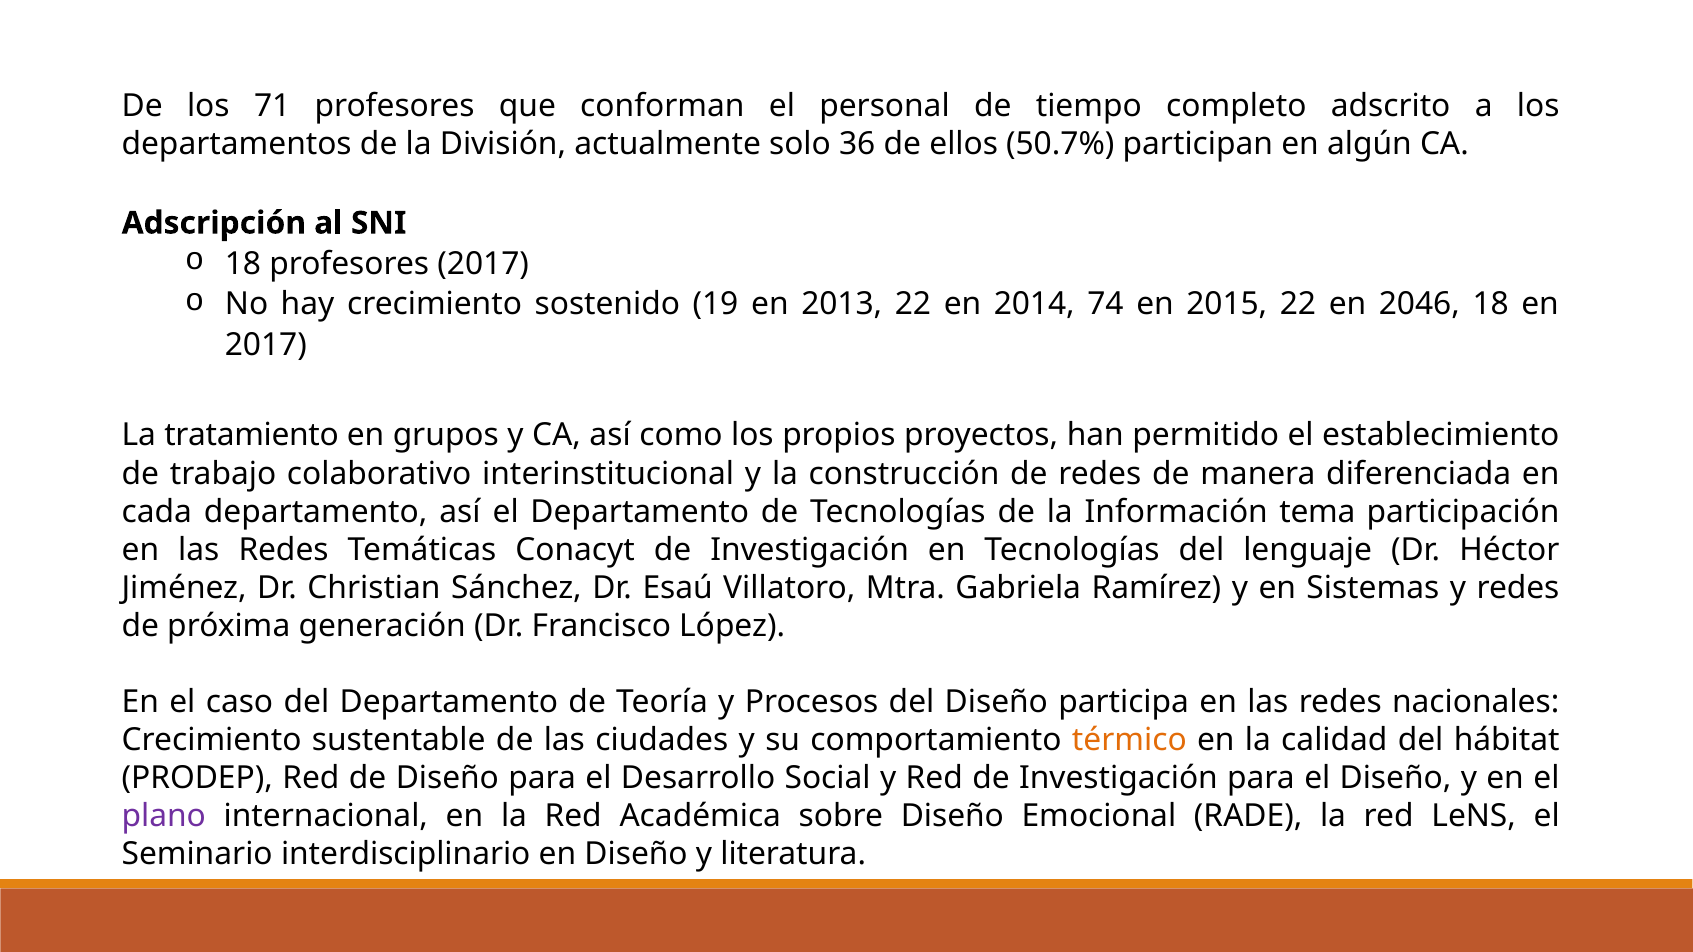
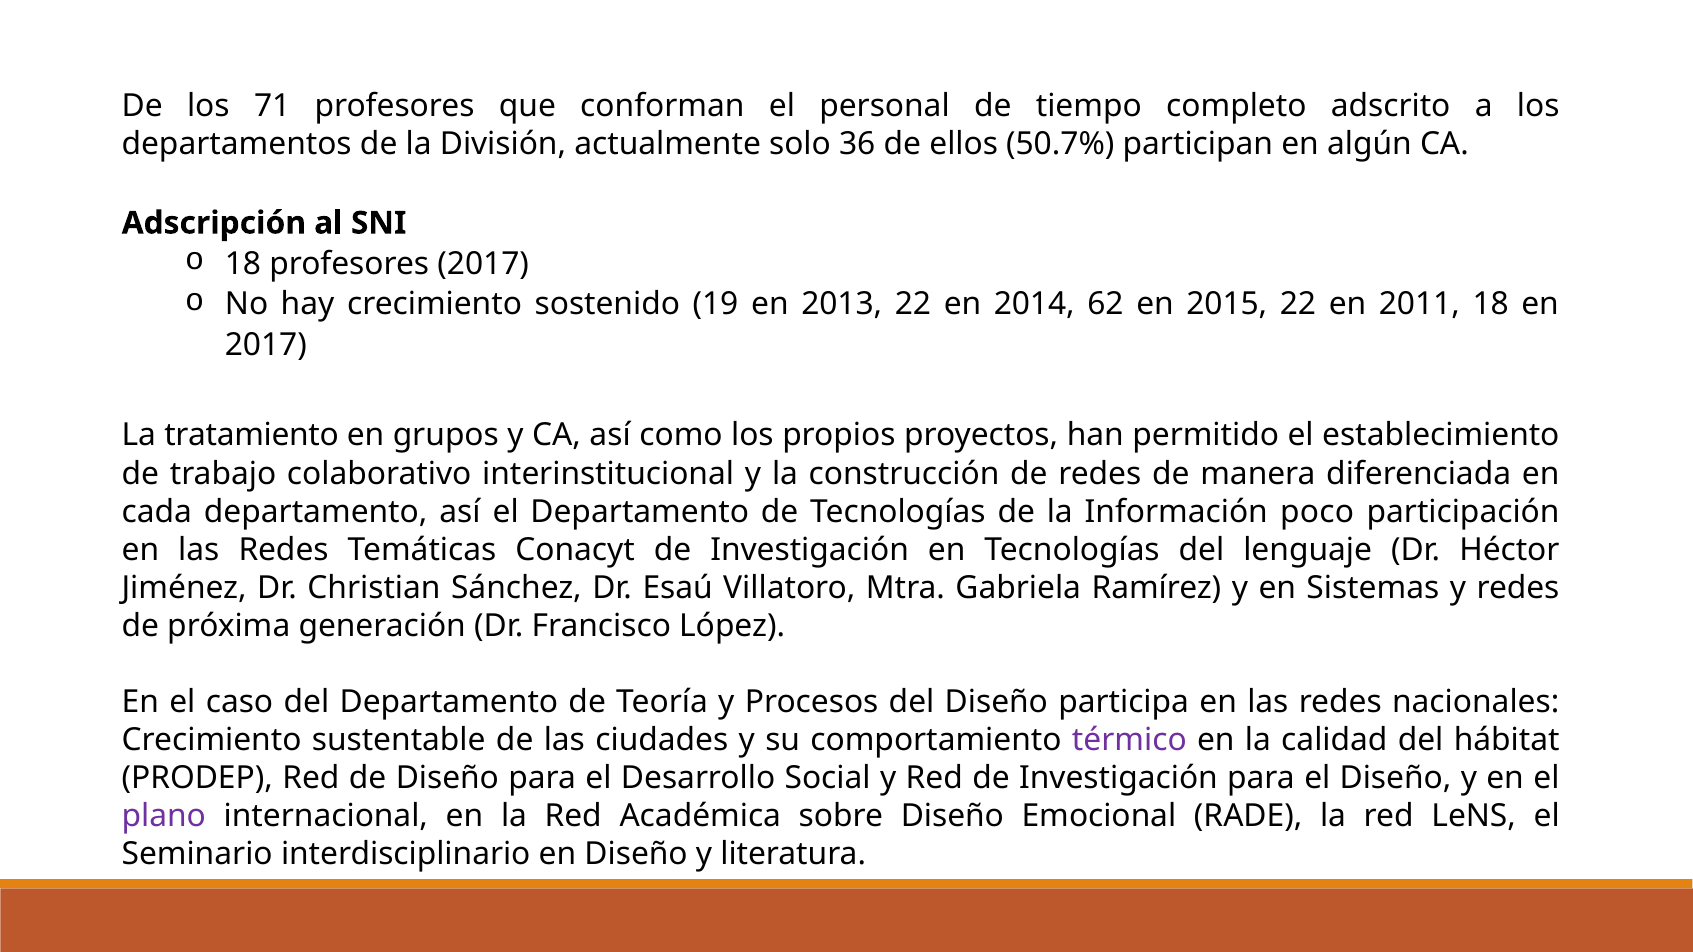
74: 74 -> 62
2046: 2046 -> 2011
tema: tema -> poco
térmico colour: orange -> purple
